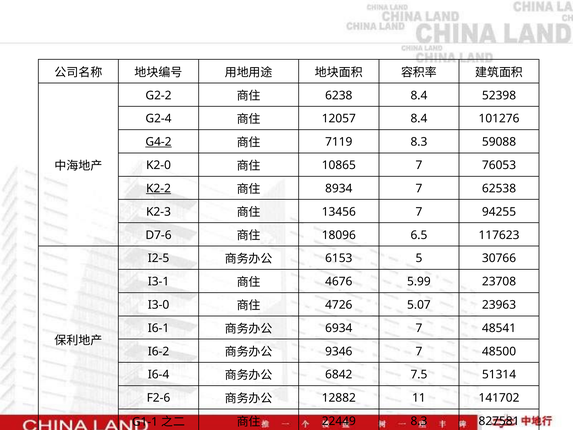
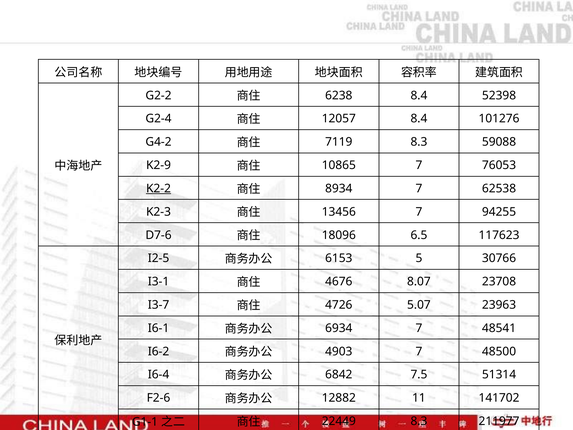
G4-2 underline: present -> none
K2-0: K2-0 -> K2-9
5.99: 5.99 -> 8.07
I3-0: I3-0 -> I3-7
9346: 9346 -> 4903
827581: 827581 -> 211977
